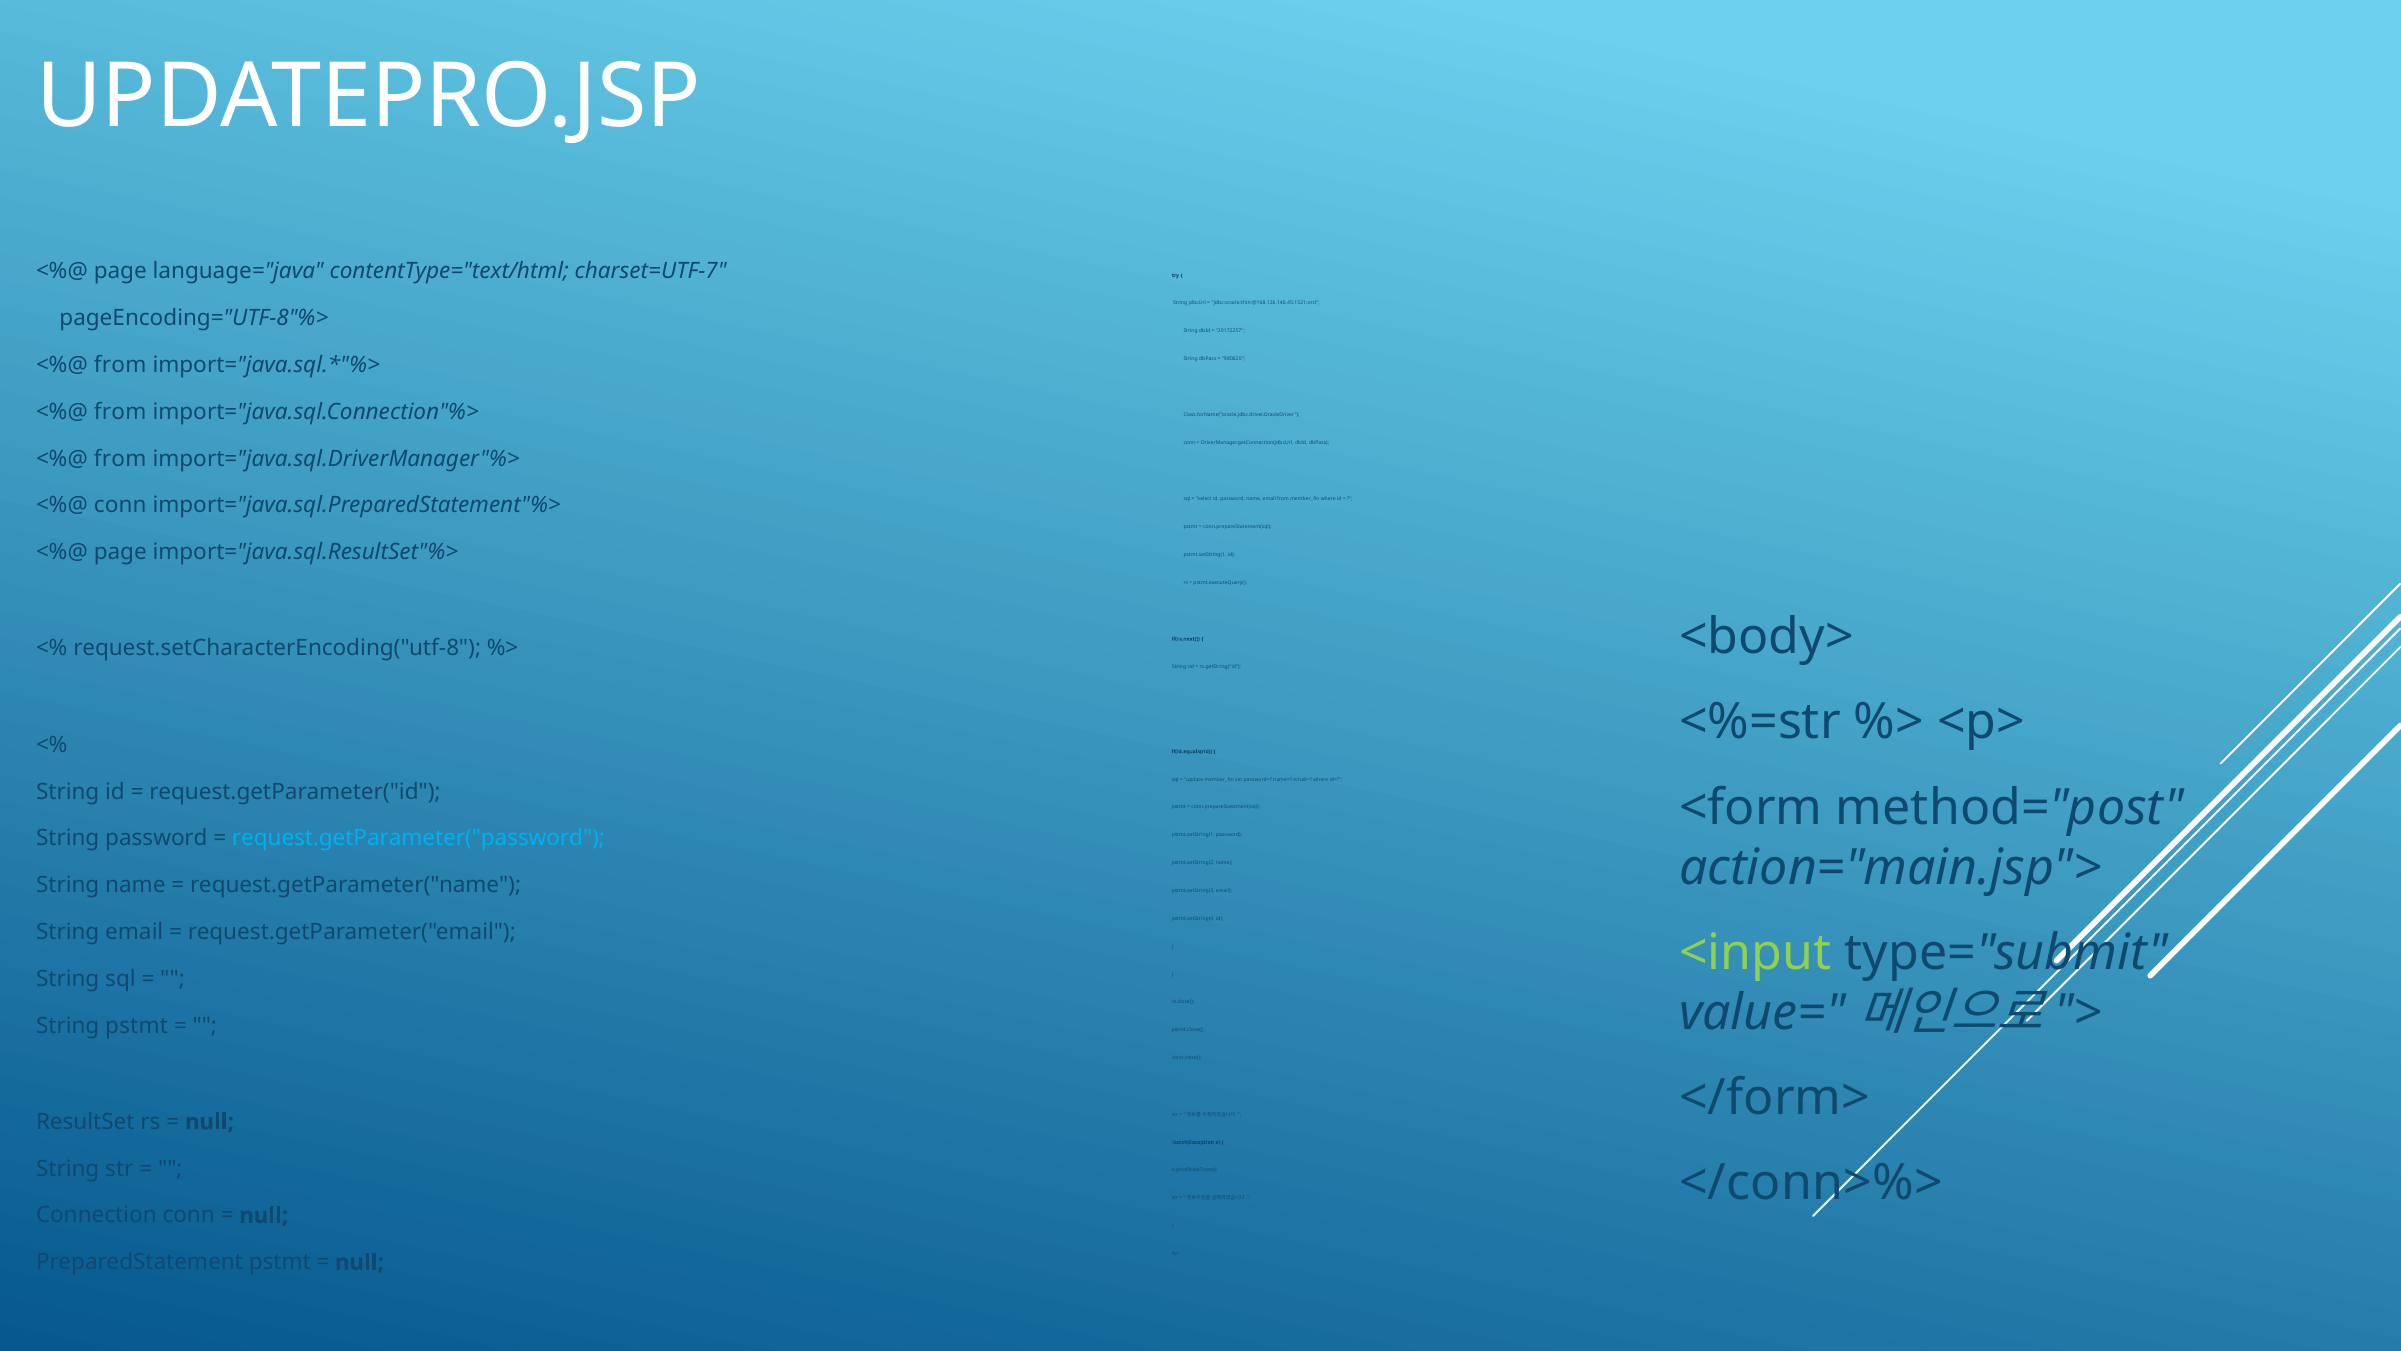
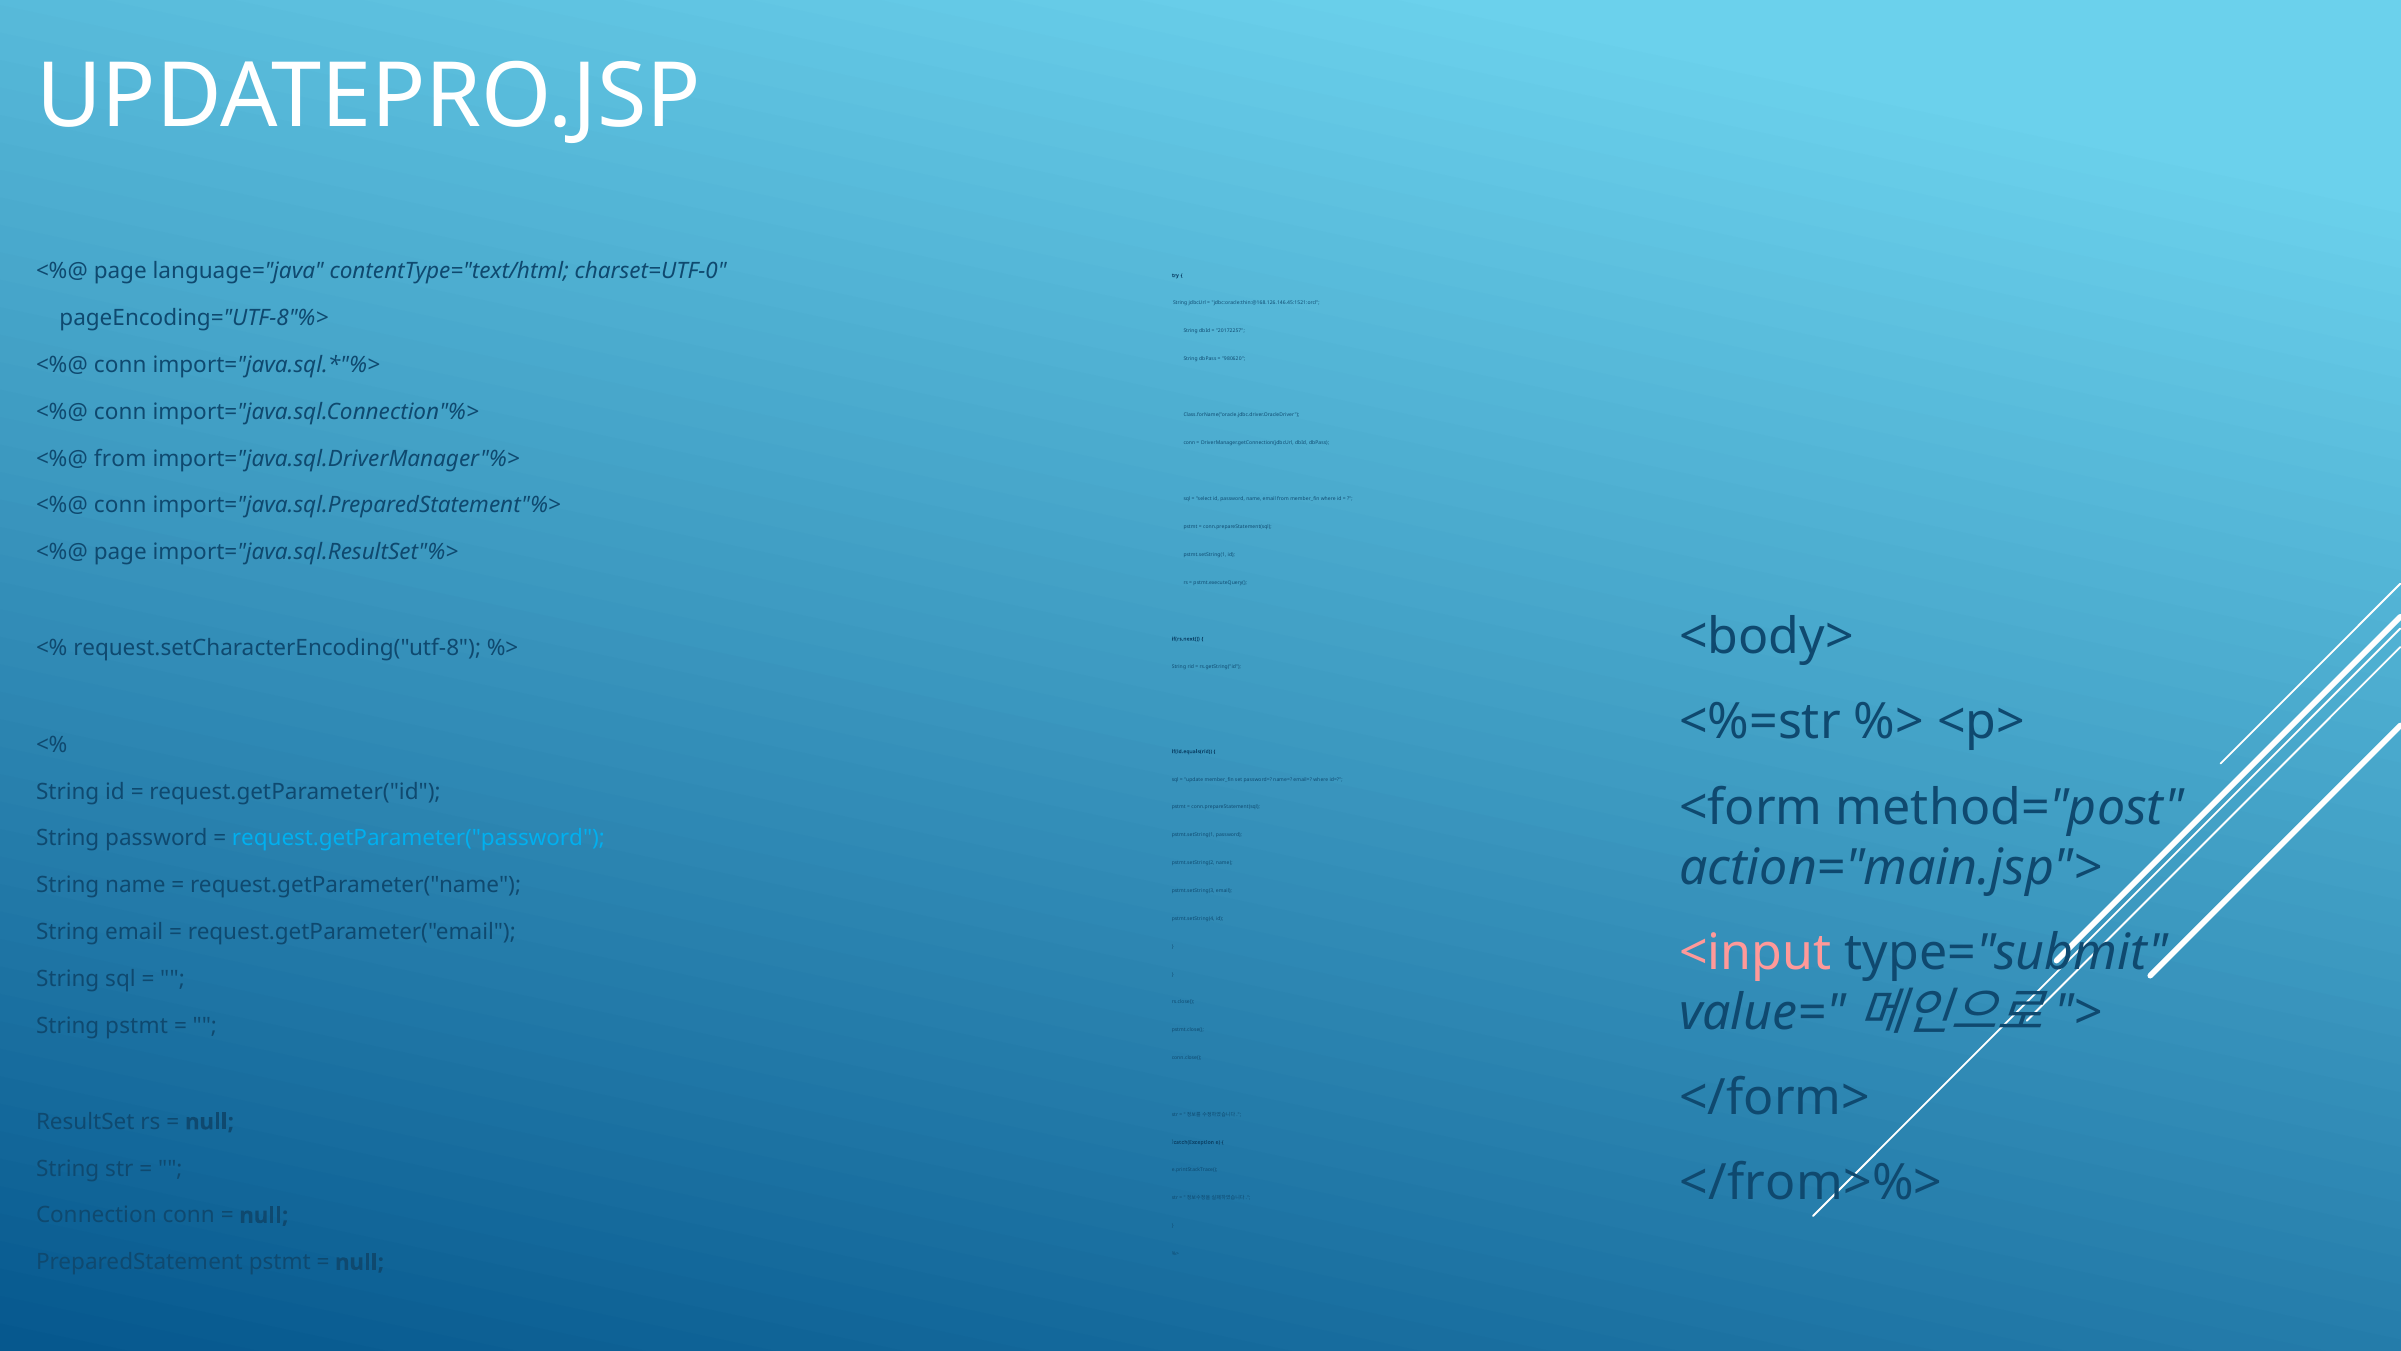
charset=UTF-7: charset=UTF-7 -> charset=UTF-0
from at (120, 365): from -> conn
from at (120, 412): from -> conn
<input colour: light green -> pink
</conn>%>: </conn>%> -> </from>%>
